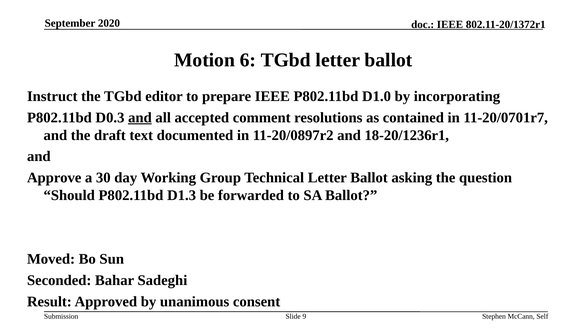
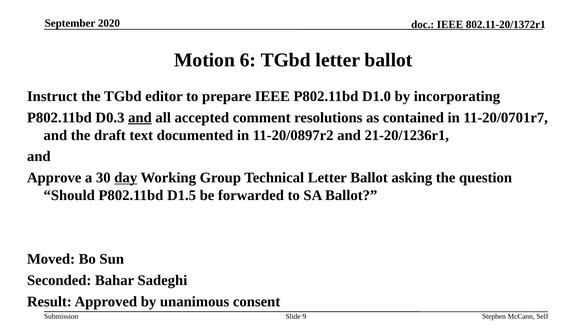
18-20/1236r1: 18-20/1236r1 -> 21-20/1236r1
day underline: none -> present
D1.3: D1.3 -> D1.5
